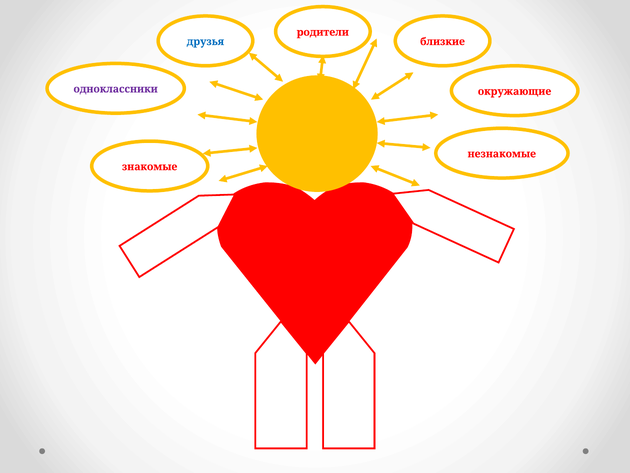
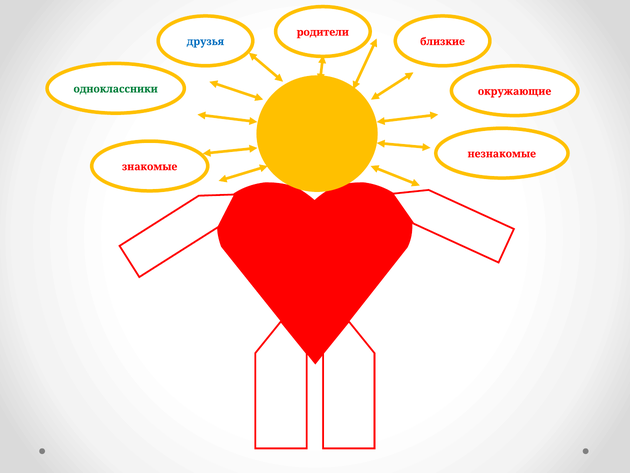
одноклассники colour: purple -> green
